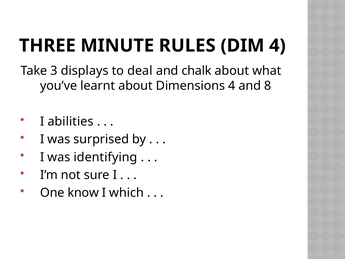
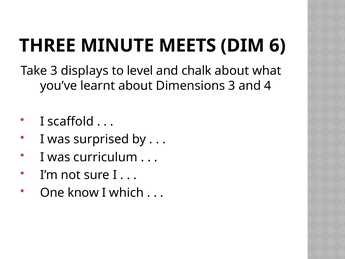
RULES: RULES -> MEETS
DIM 4: 4 -> 6
deal: deal -> level
Dimensions 4: 4 -> 3
8: 8 -> 4
abilities: abilities -> scaffold
identifying: identifying -> curriculum
